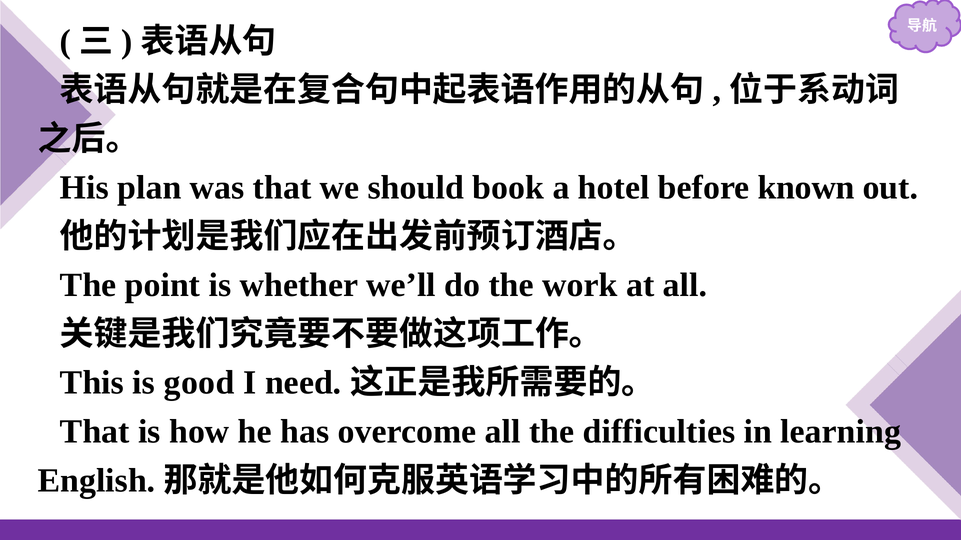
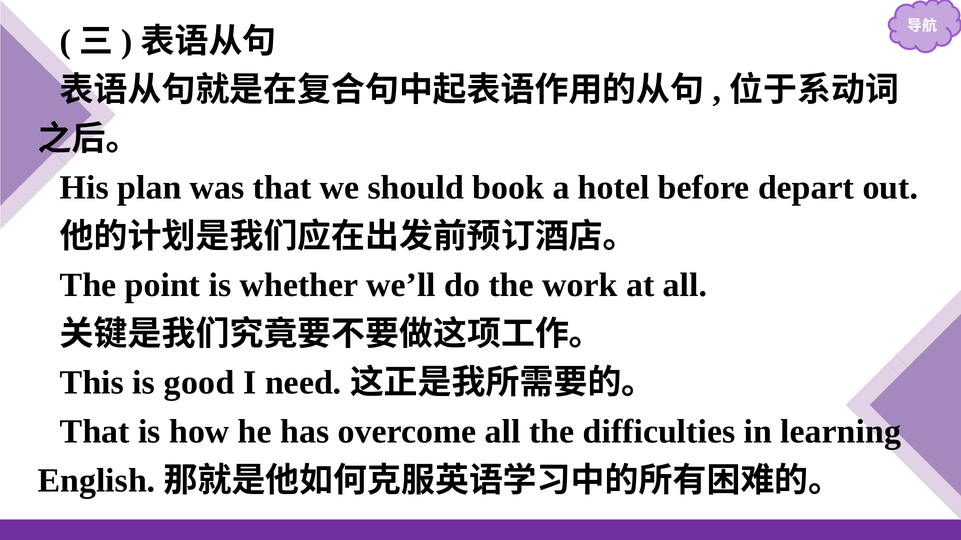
known: known -> depart
